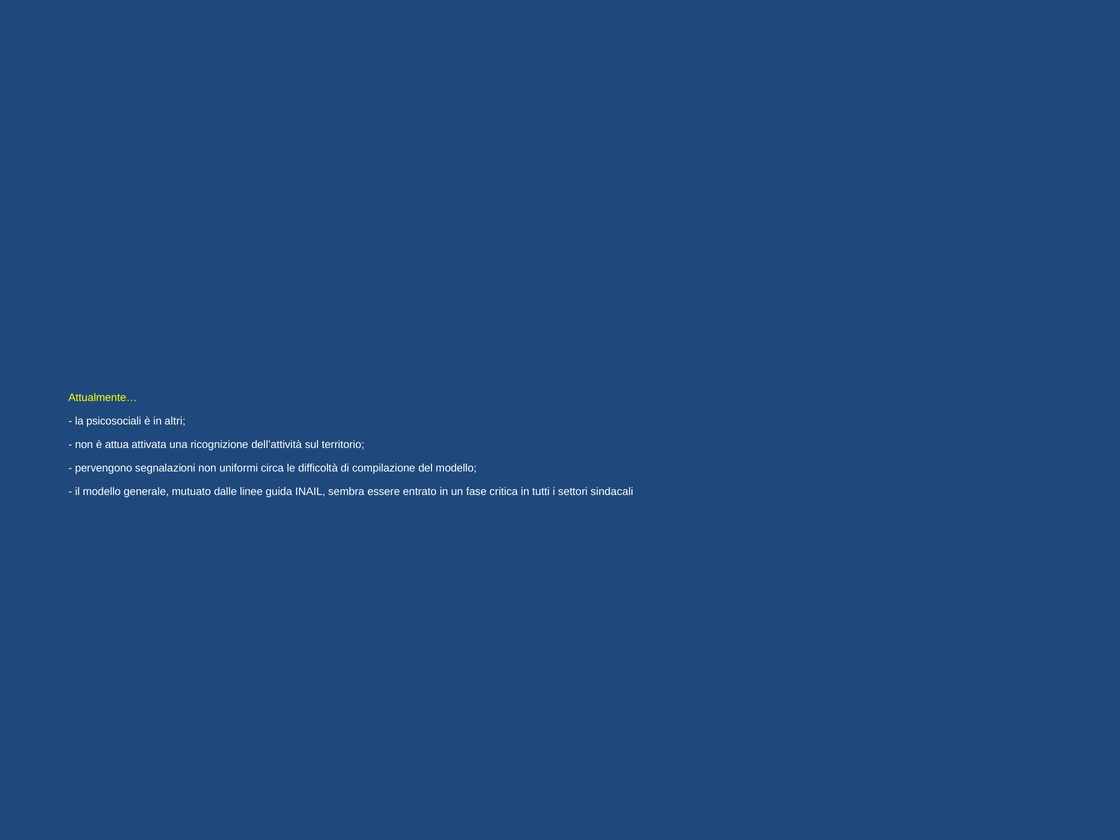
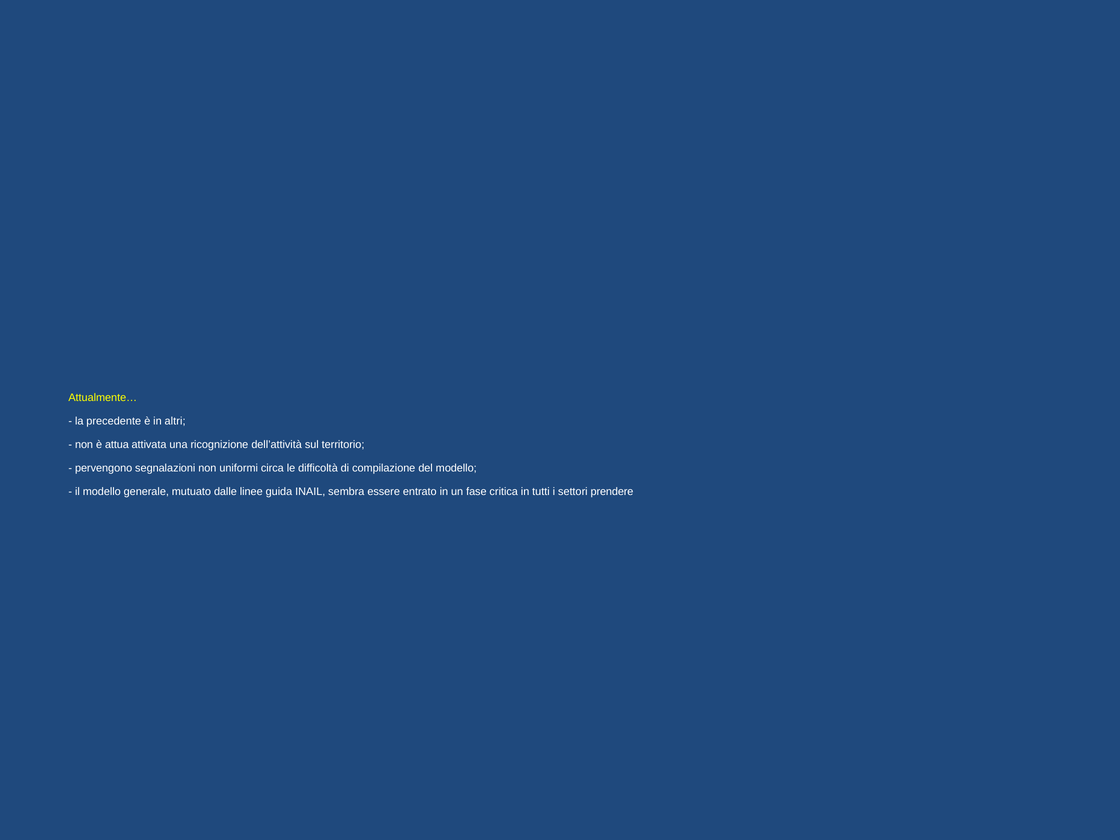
psicosociali: psicosociali -> precedente
sindacali: sindacali -> prendere
